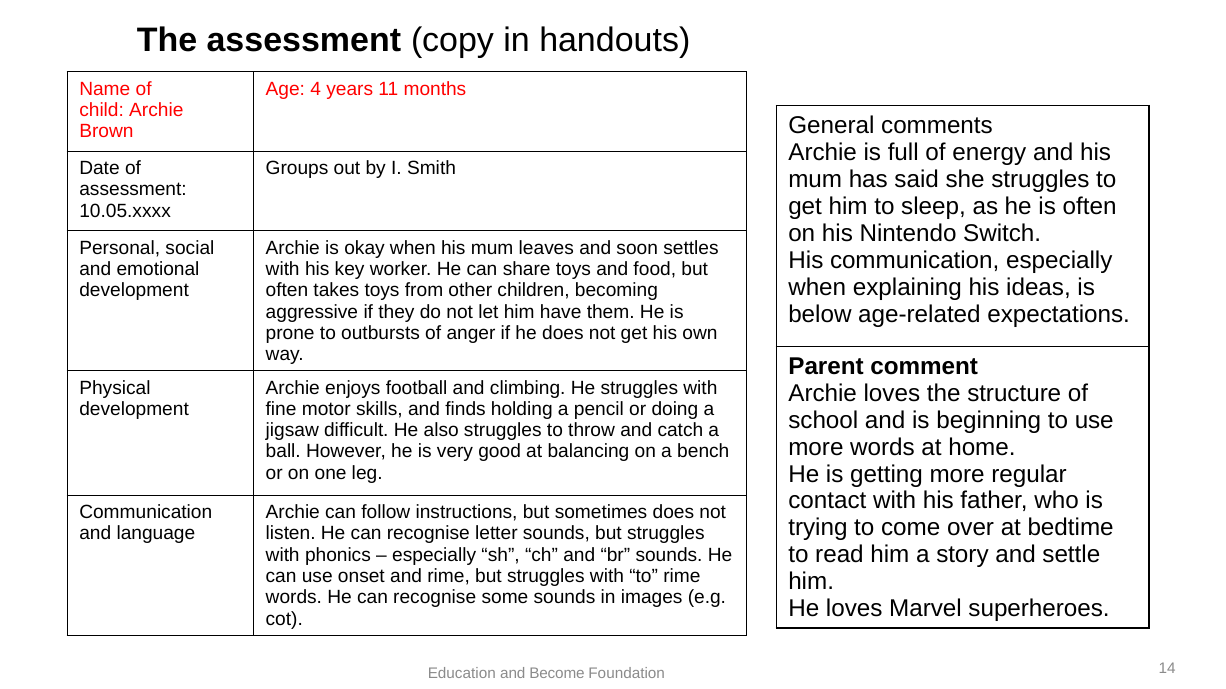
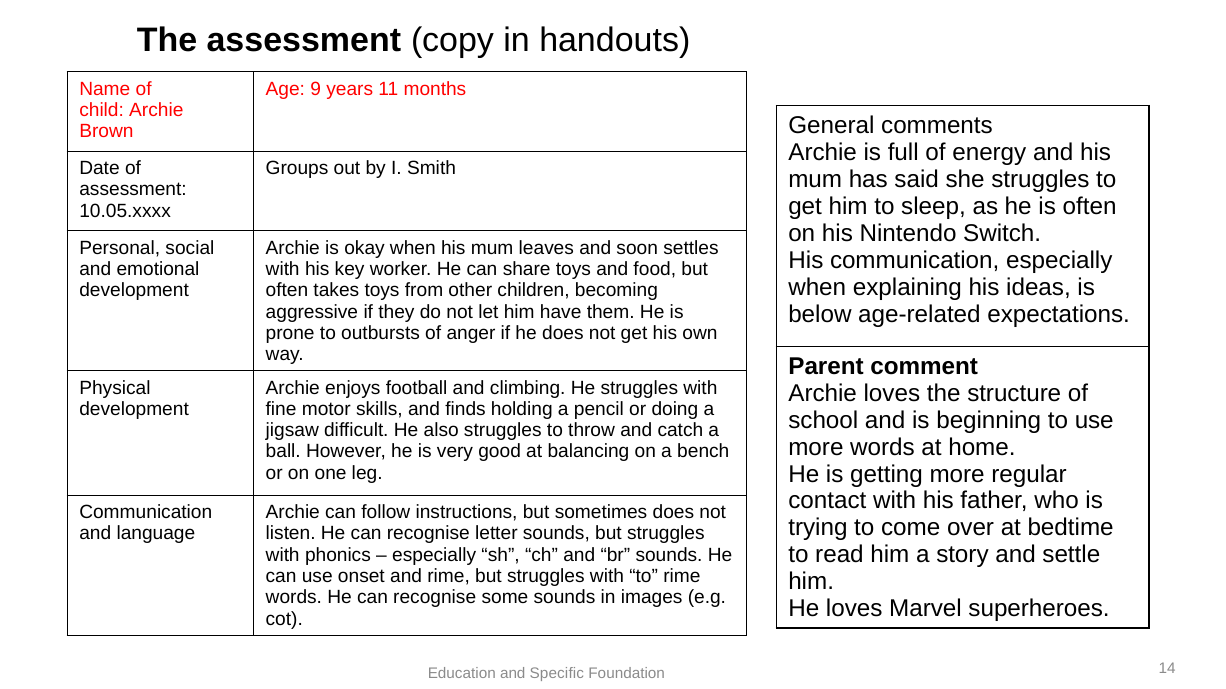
4: 4 -> 9
Become: Become -> Specific
